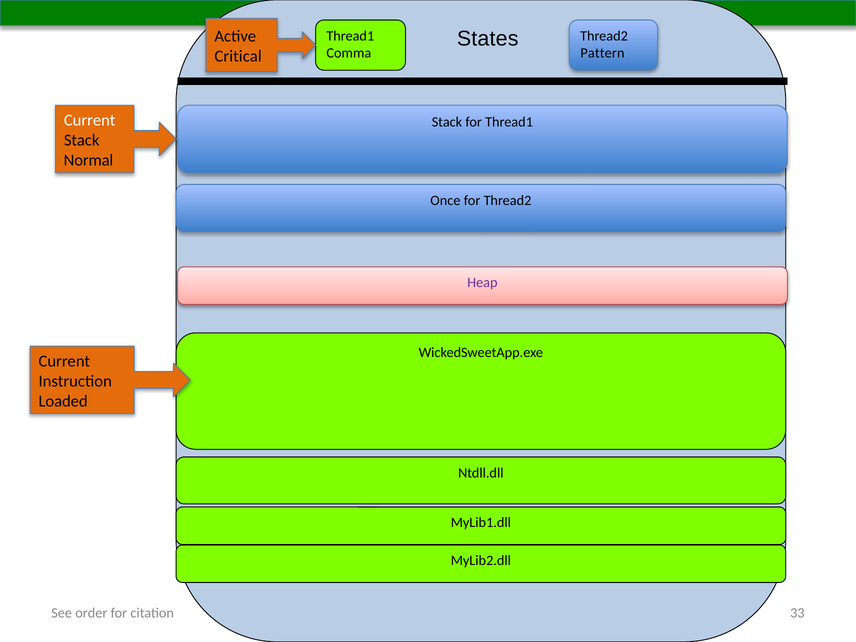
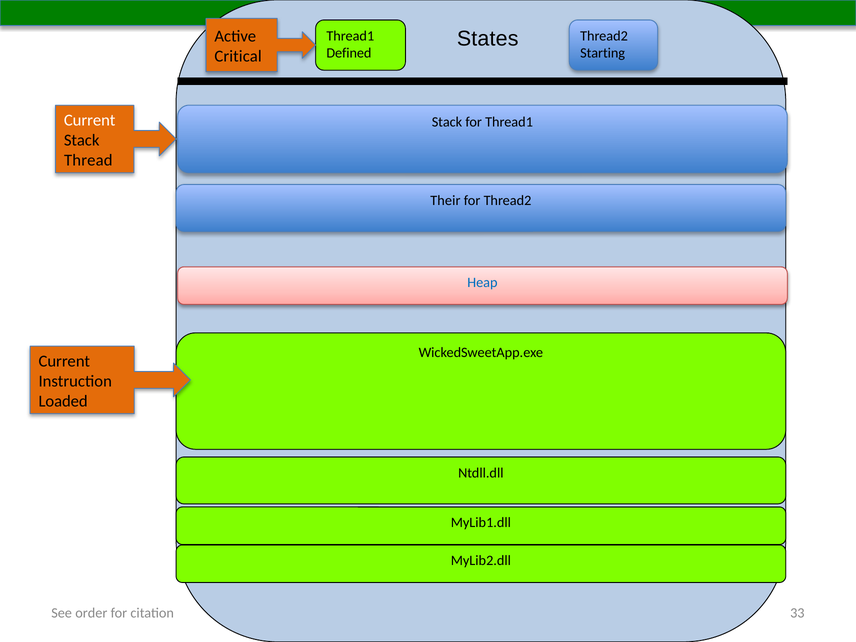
Comma: Comma -> Defined
Pattern: Pattern -> Starting
Normal: Normal -> Thread
Once: Once -> Their
Heap colour: purple -> blue
